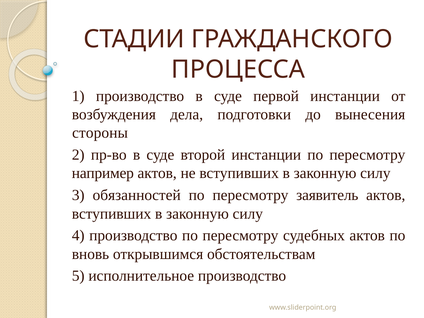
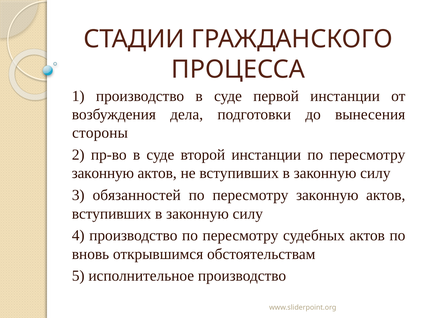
например at (103, 173): например -> законную
заявитель at (327, 195): заявитель -> законную
